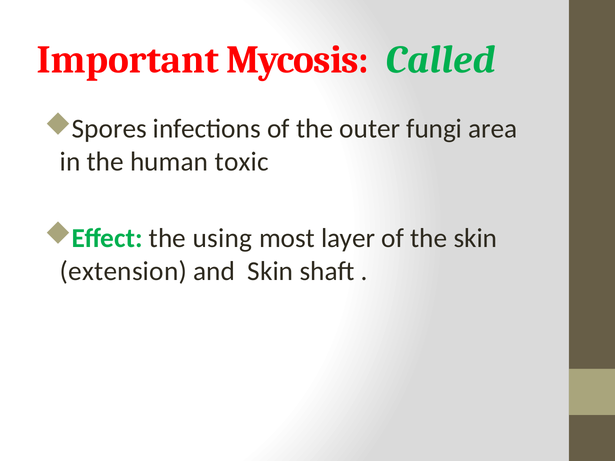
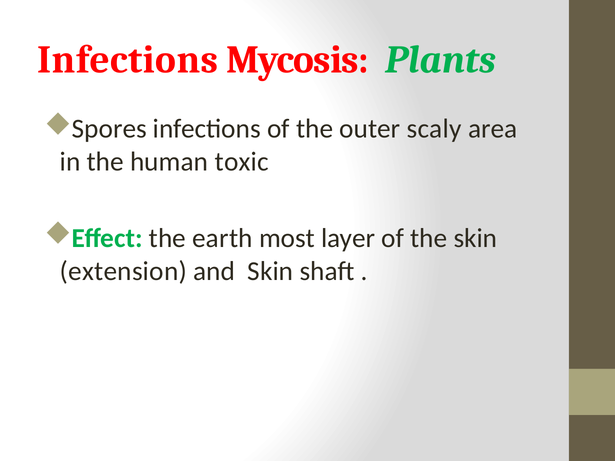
Important at (128, 60): Important -> Infections
Called: Called -> Plants
fungi: fungi -> scaly
using: using -> earth
